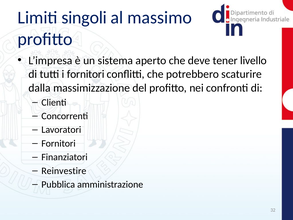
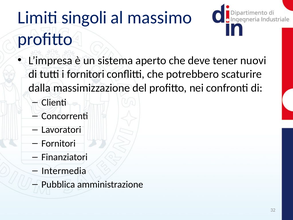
livello: livello -> nuovi
Reinvestire: Reinvestire -> Intermedia
